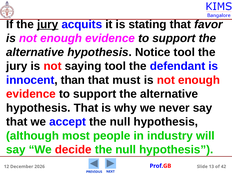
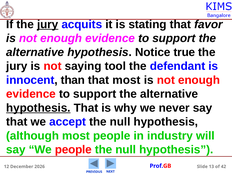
Notice tool: tool -> true
that must: must -> most
hypothesis at (38, 108) underline: none -> present
We decide: decide -> people
